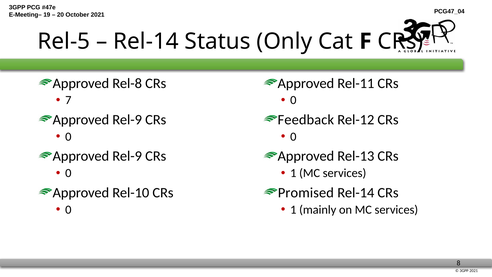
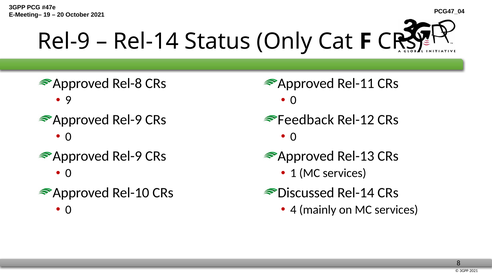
Rel-5 at (64, 41): Rel-5 -> Rel-9
7: 7 -> 9
Promised: Promised -> Discussed
1 at (293, 210): 1 -> 4
